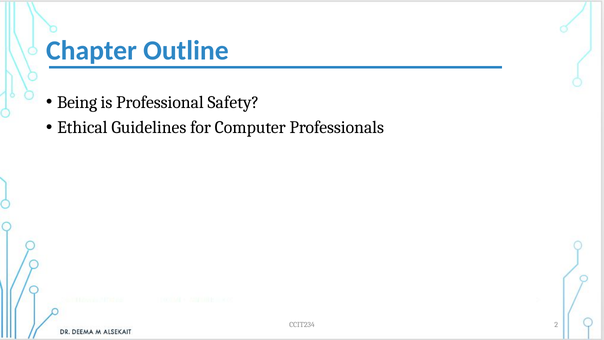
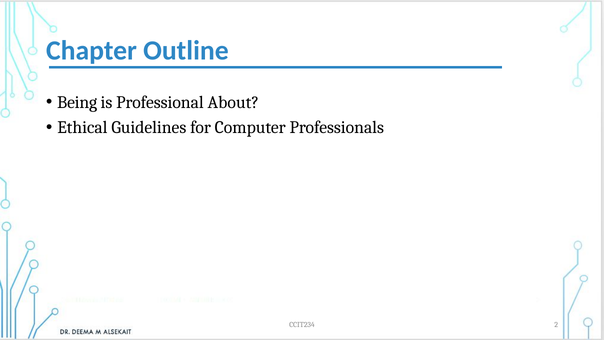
Safety: Safety -> About
